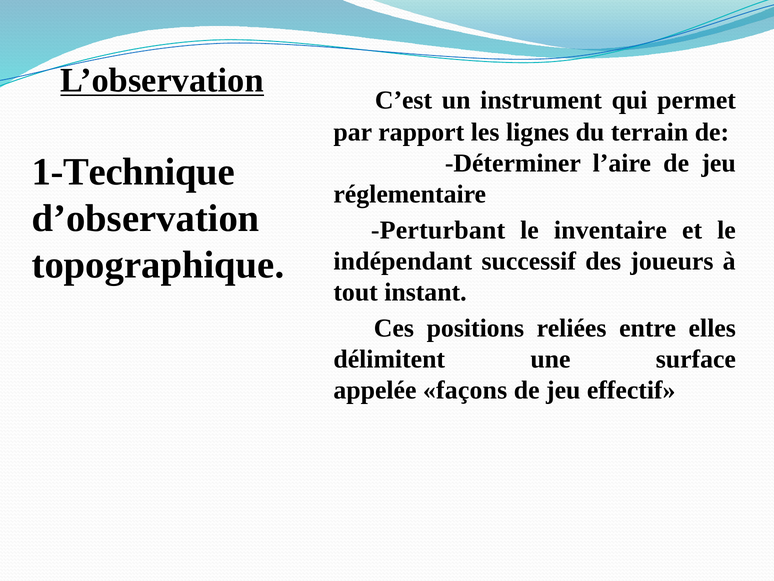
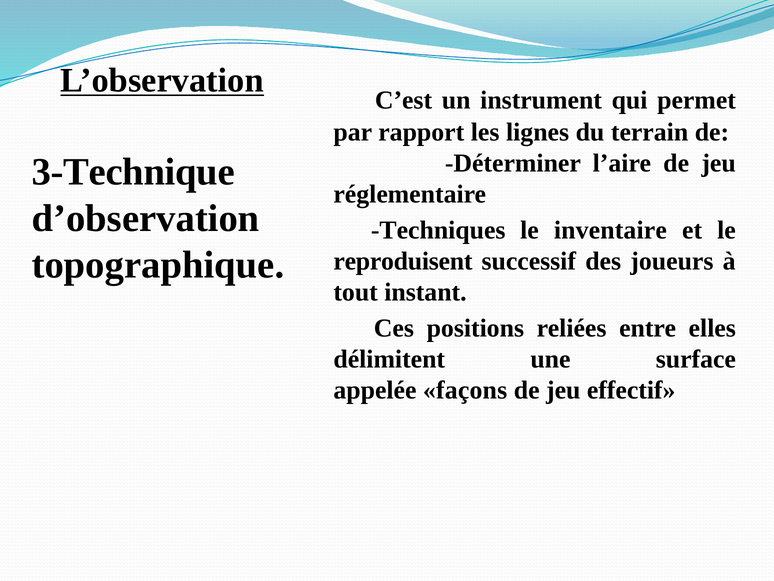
1-Technique: 1-Technique -> 3-Technique
Perturbant: Perturbant -> Techniques
indépendant: indépendant -> reproduisent
